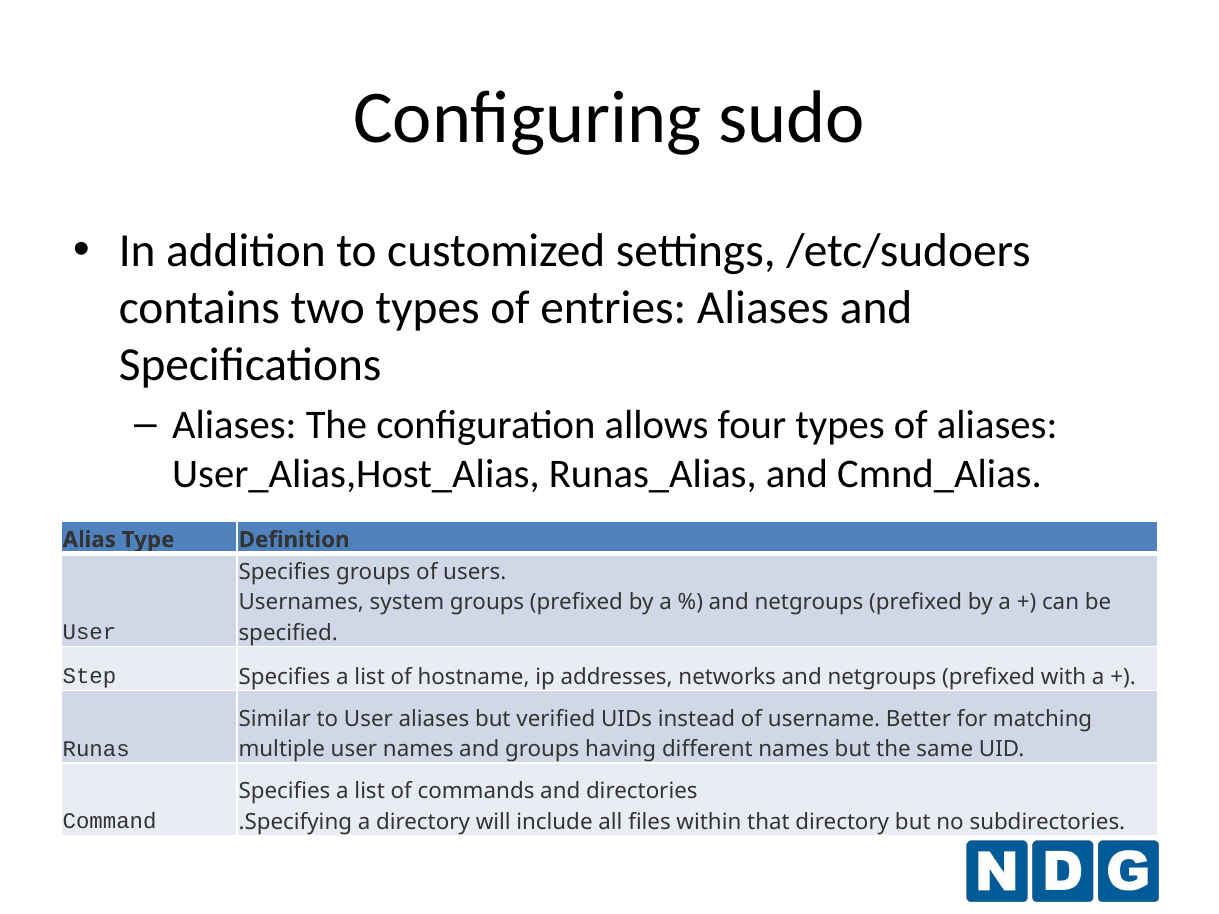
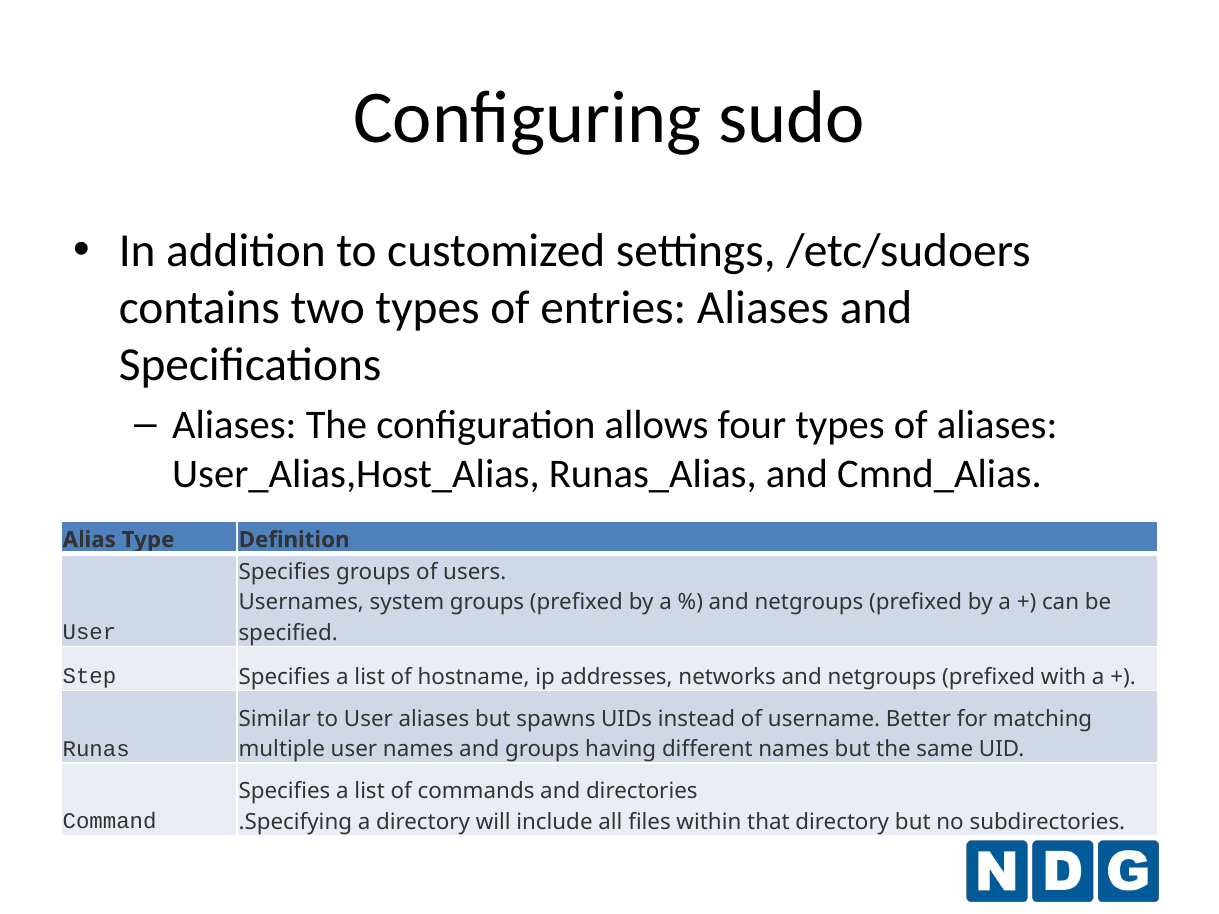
verified: verified -> spawns
